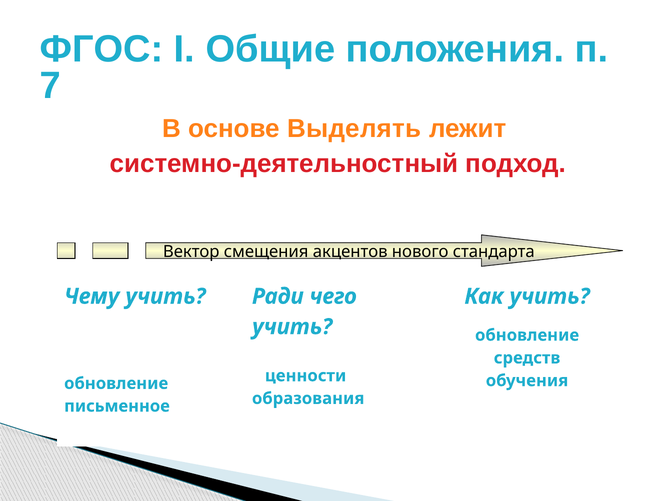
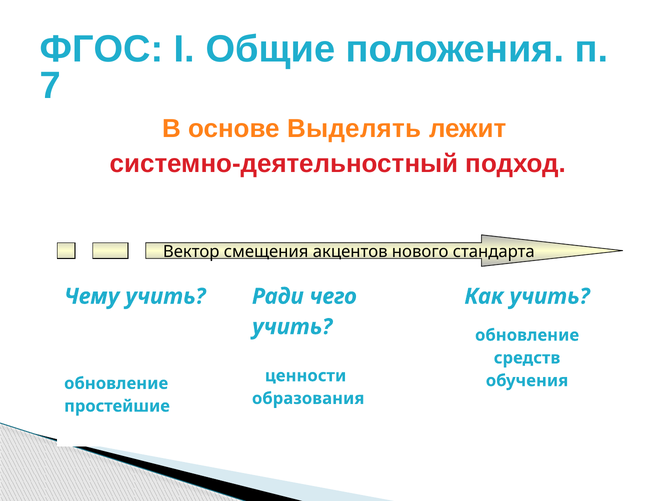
письменное: письменное -> простейшие
